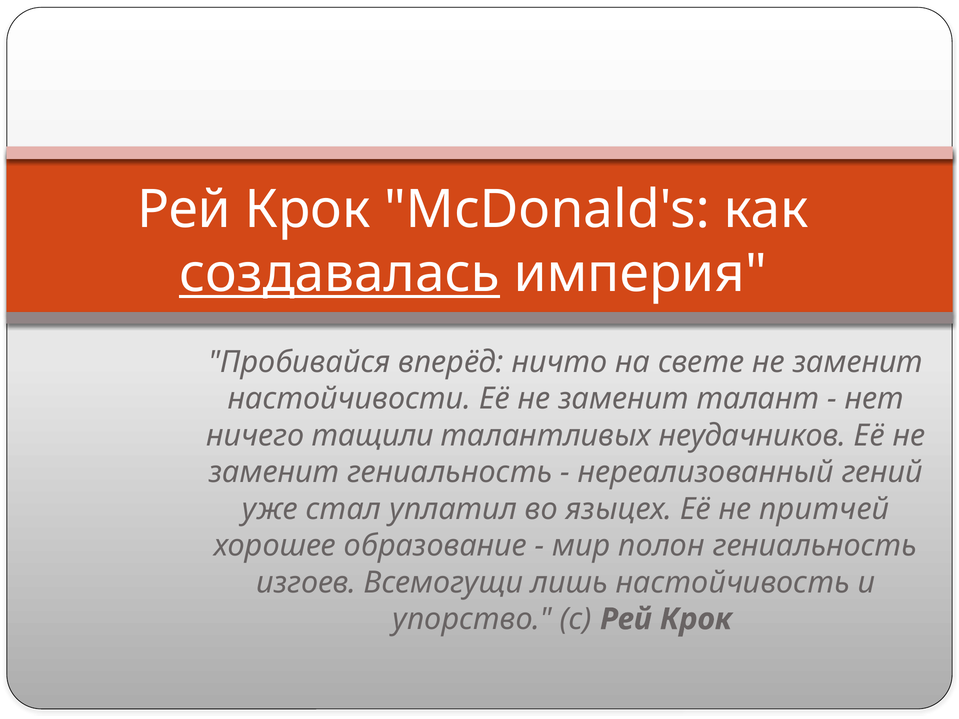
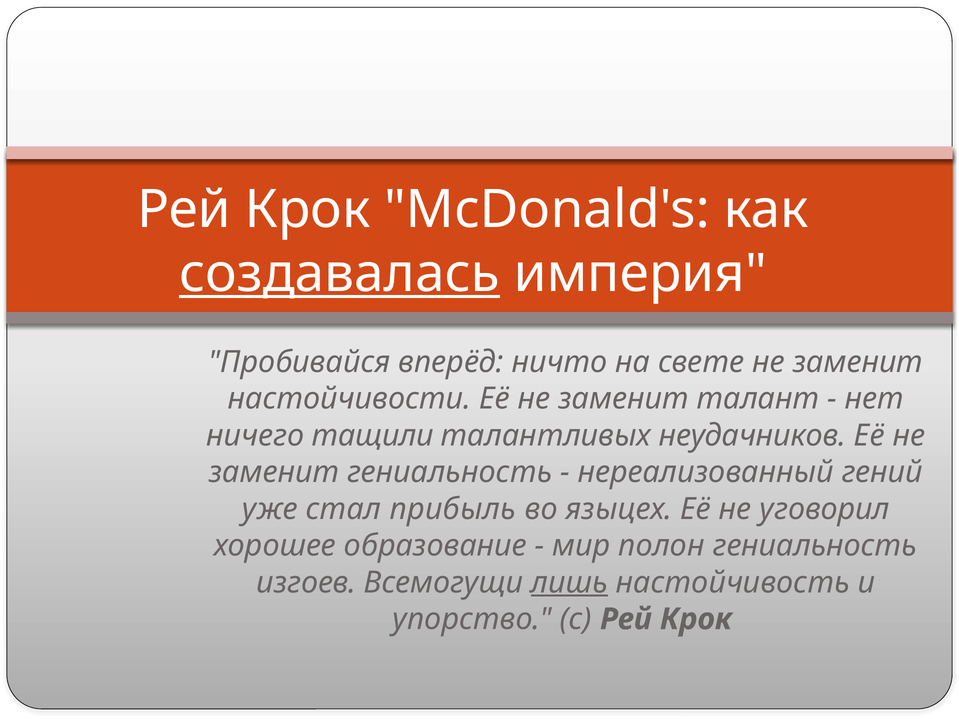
уплатил: уплатил -> прибыль
притчей: притчей -> уговорил
лишь underline: none -> present
